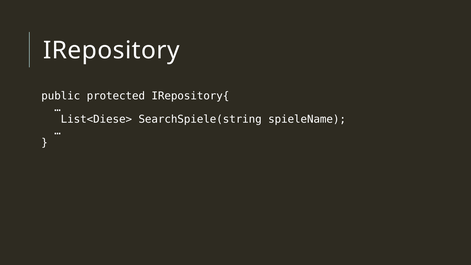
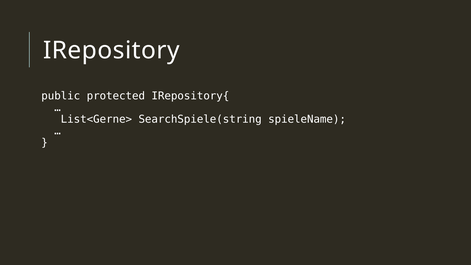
List<Diese>: List<Diese> -> List<Gerne>
